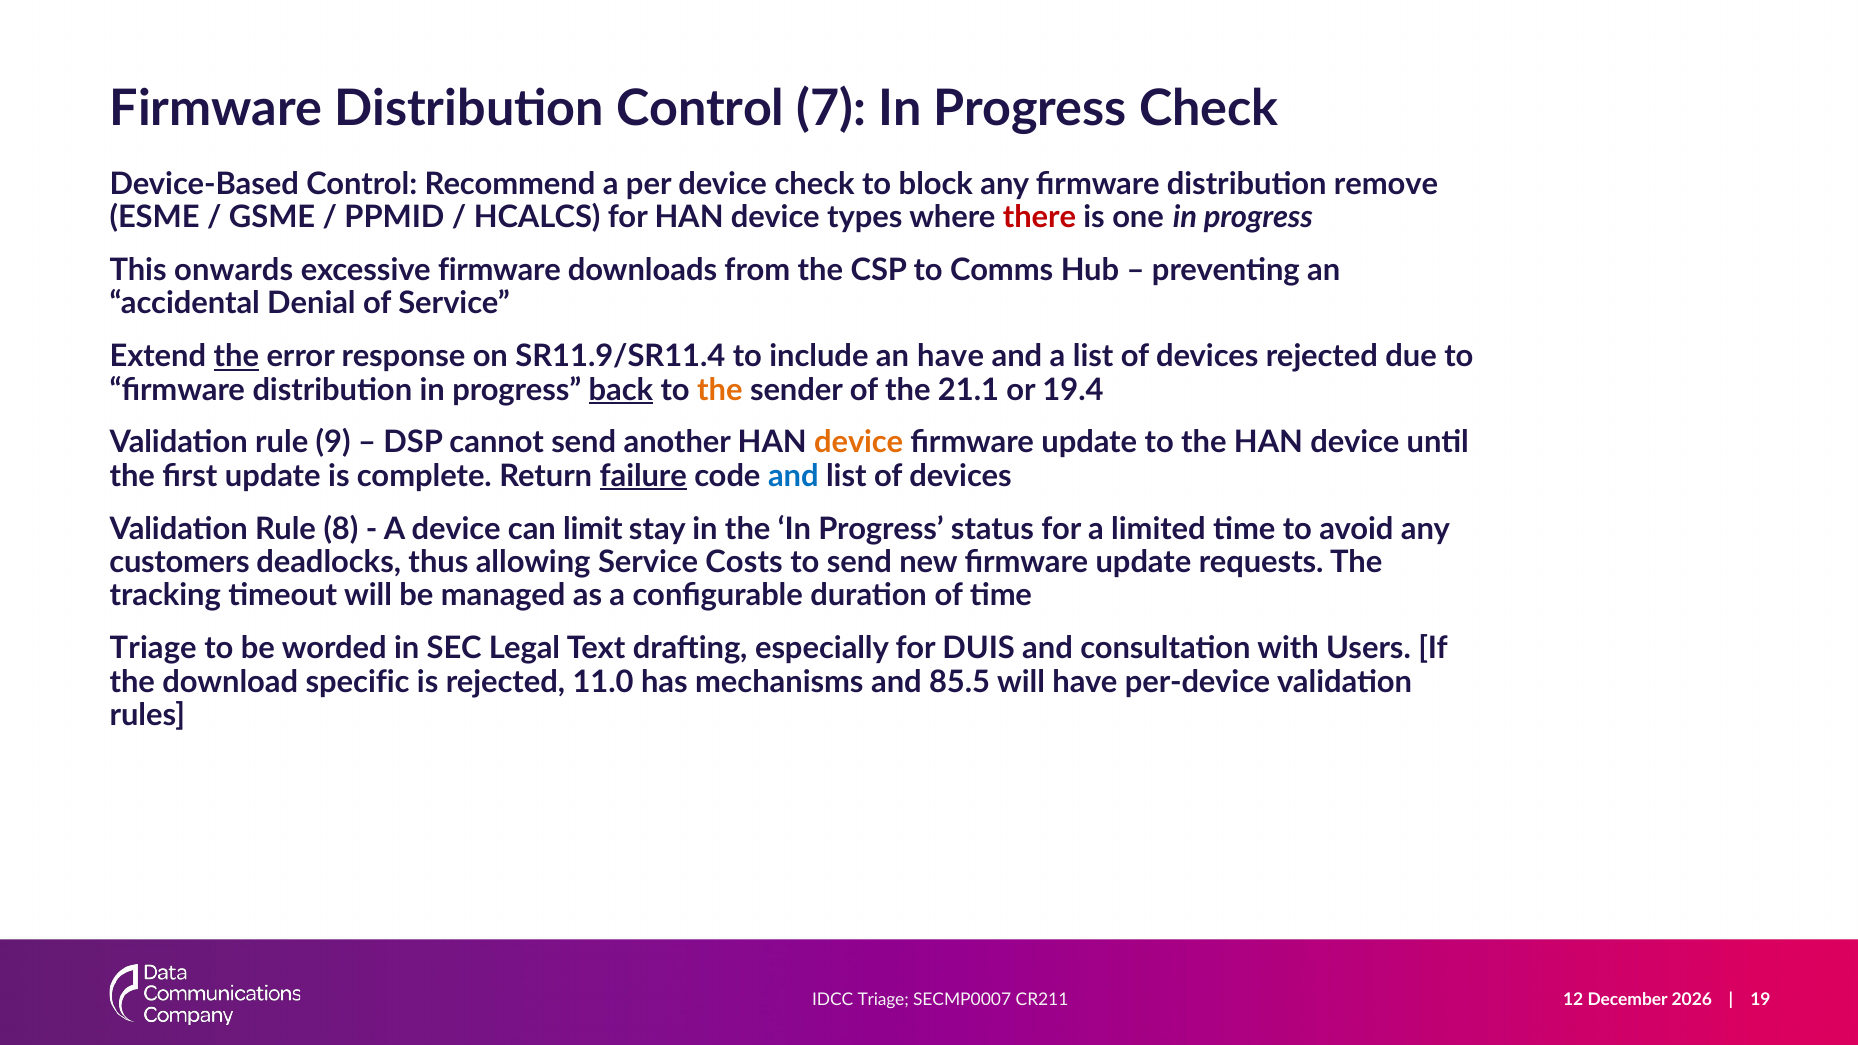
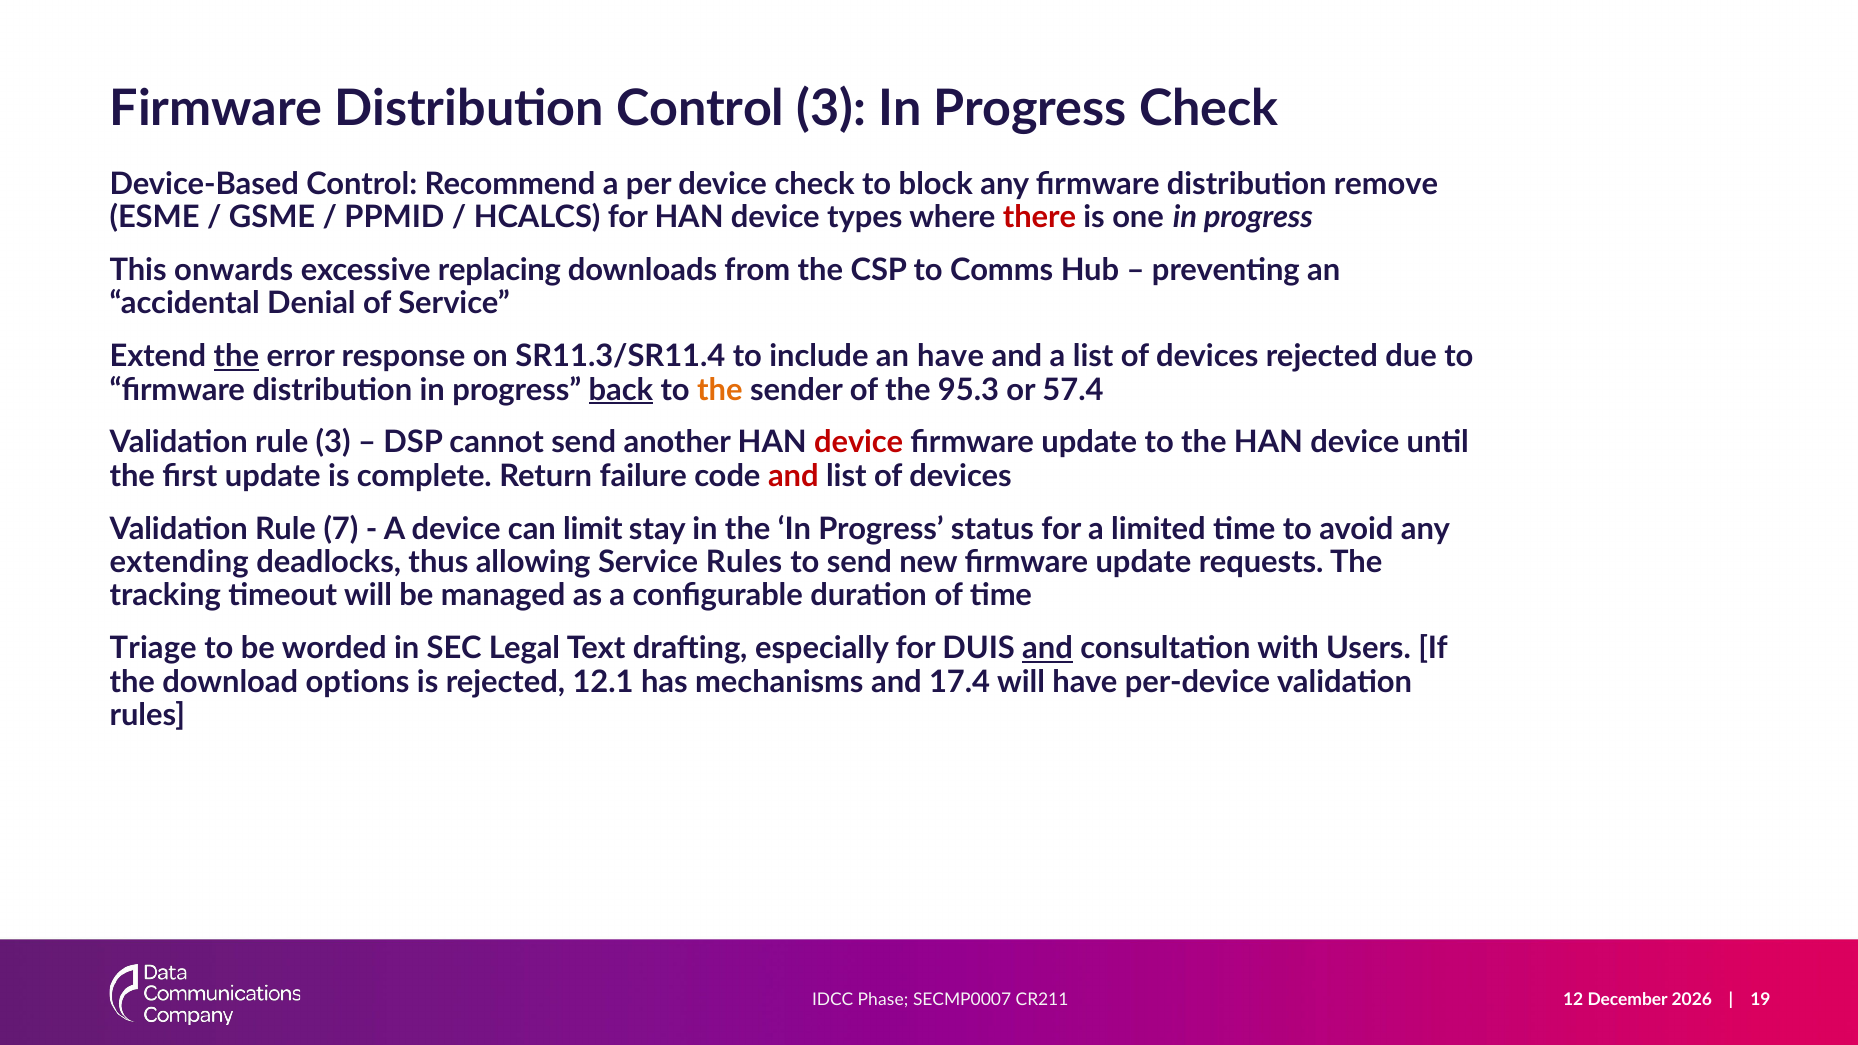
Control 7: 7 -> 3
excessive firmware: firmware -> replacing
SR11.9/SR11.4: SR11.9/SR11.4 -> SR11.3/SR11.4
21.1: 21.1 -> 95.3
19.4: 19.4 -> 57.4
rule 9: 9 -> 3
device at (859, 443) colour: orange -> red
failure underline: present -> none
and at (793, 476) colour: blue -> red
8: 8 -> 7
customers: customers -> extending
Service Costs: Costs -> Rules
and at (1047, 649) underline: none -> present
specific: specific -> options
11.0: 11.0 -> 12.1
85.5: 85.5 -> 17.4
IDCC Triage: Triage -> Phase
